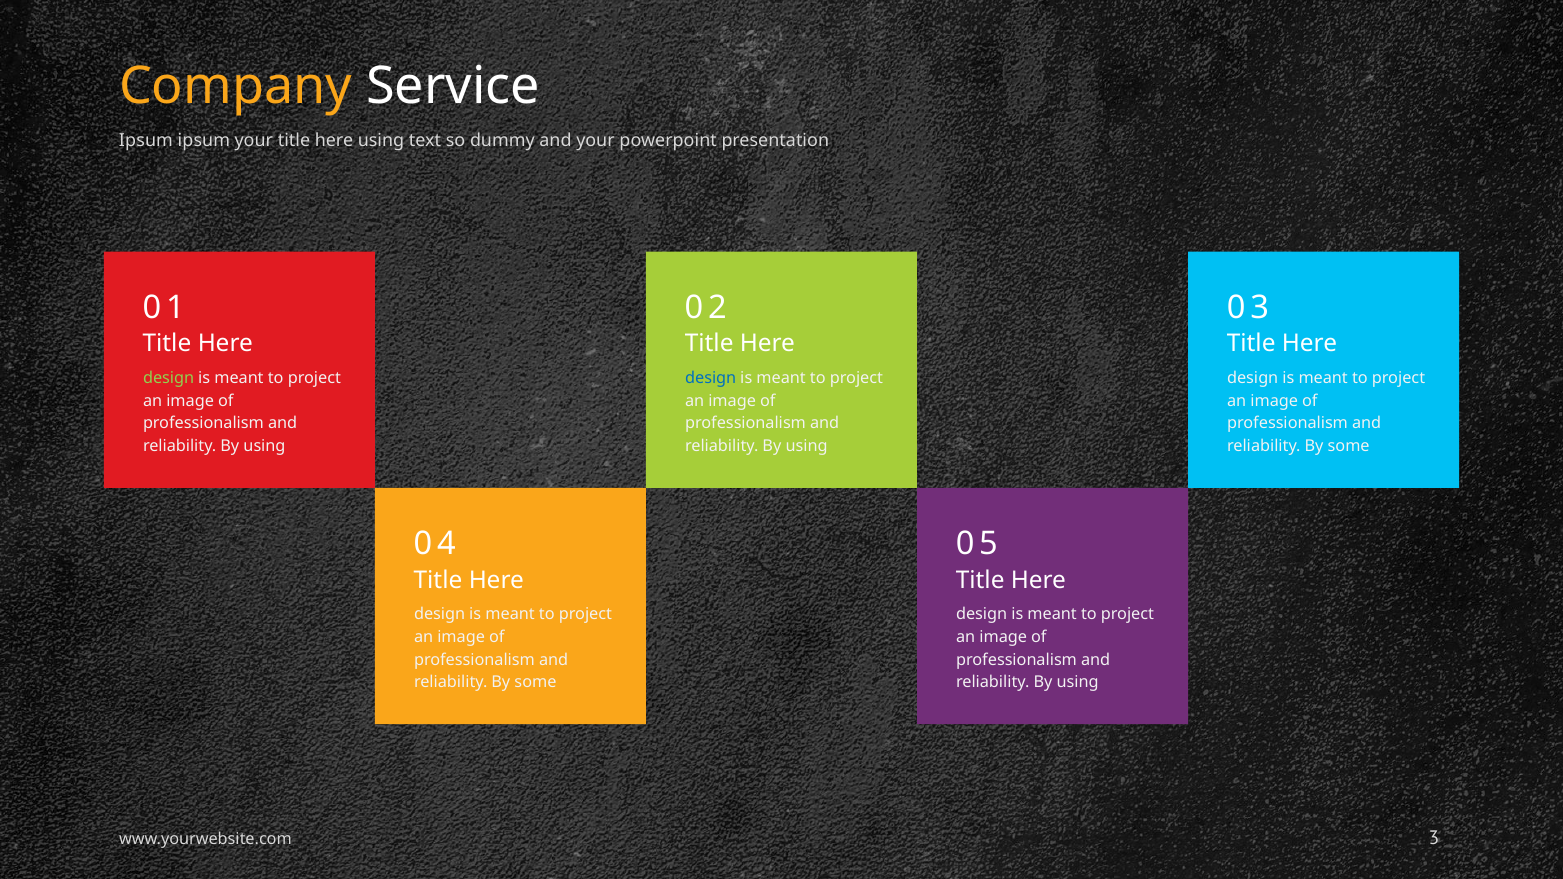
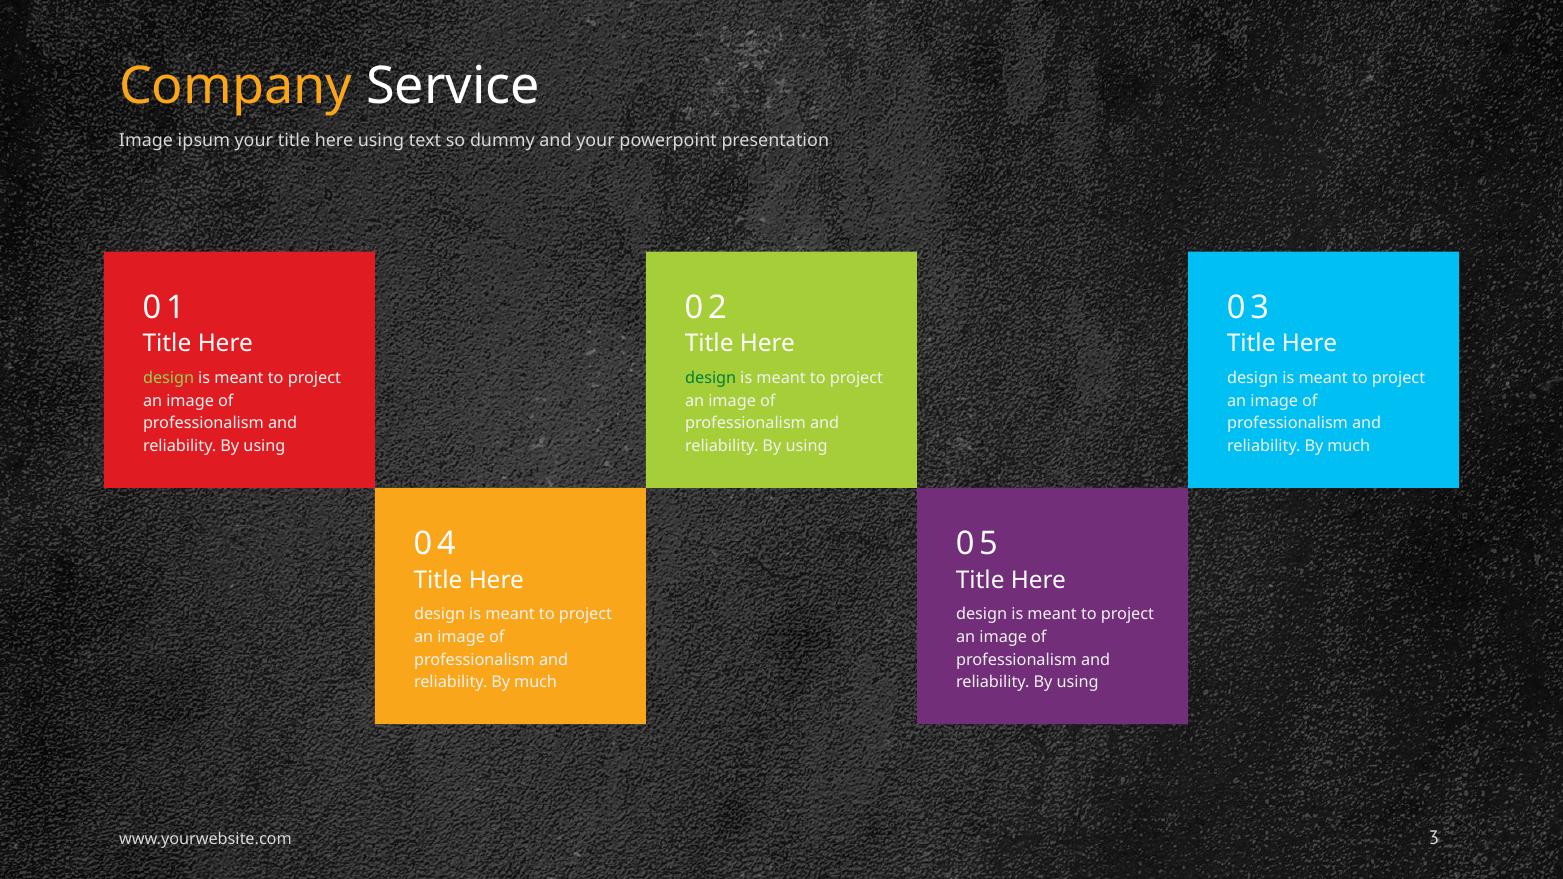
Ipsum at (146, 141): Ipsum -> Image
design at (711, 378) colour: blue -> green
some at (1349, 446): some -> much
some at (536, 683): some -> much
